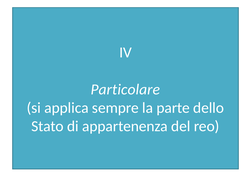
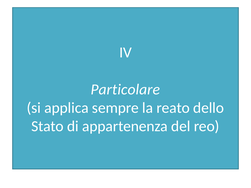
parte: parte -> reato
